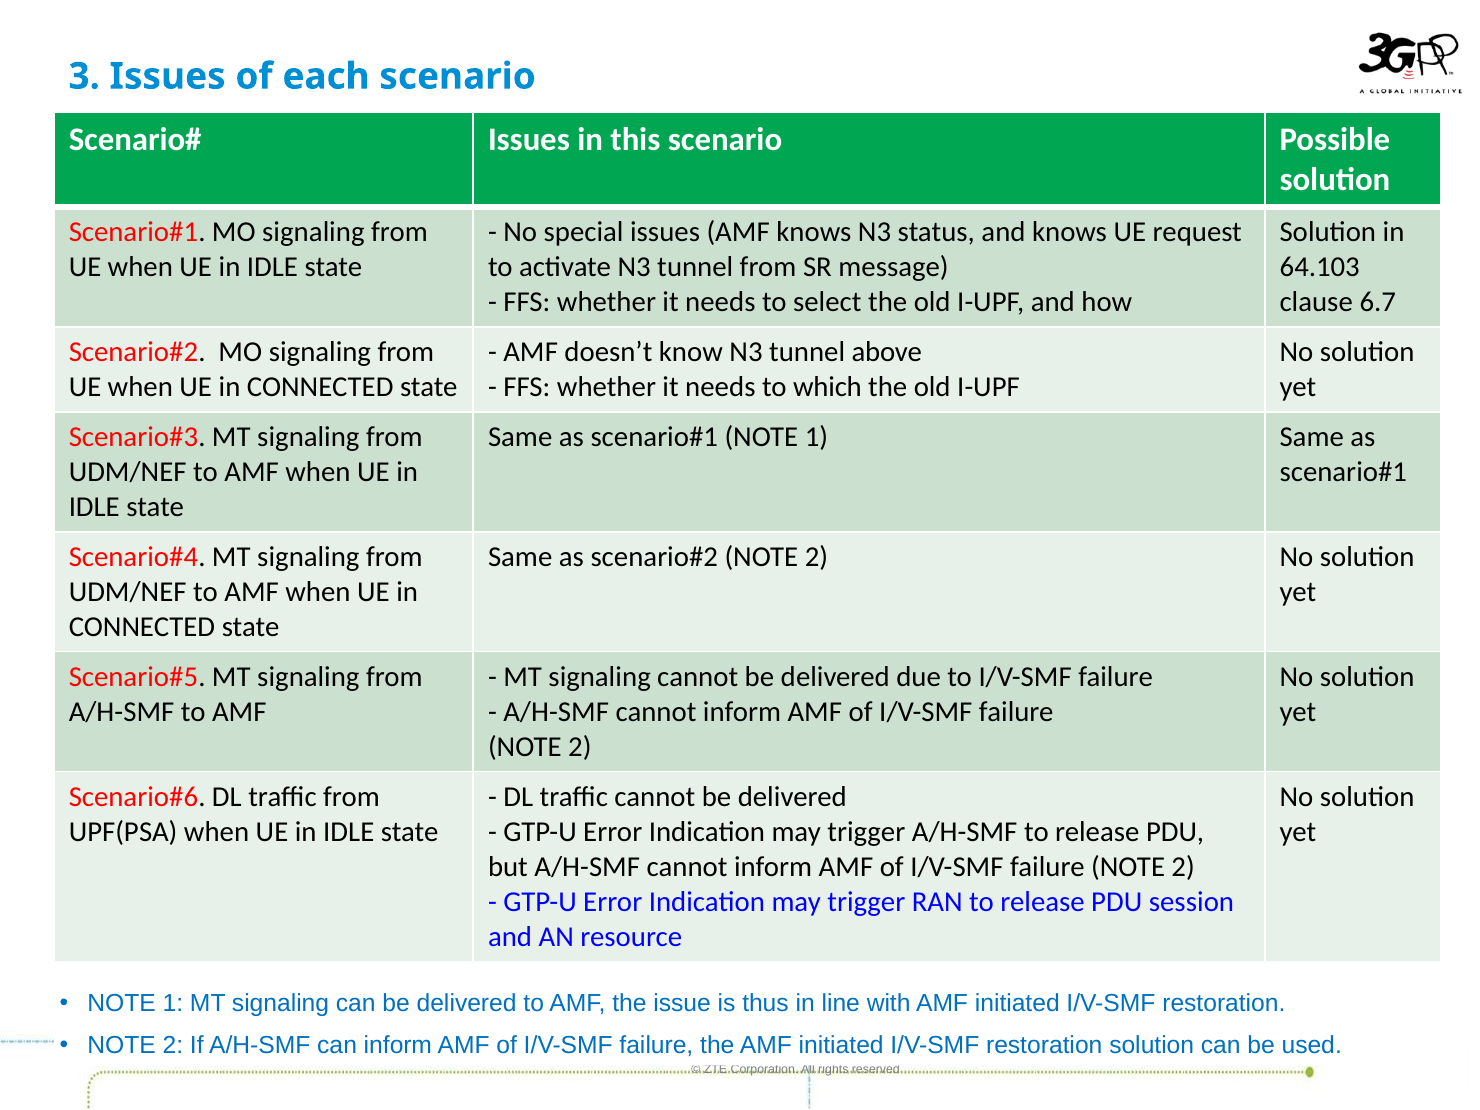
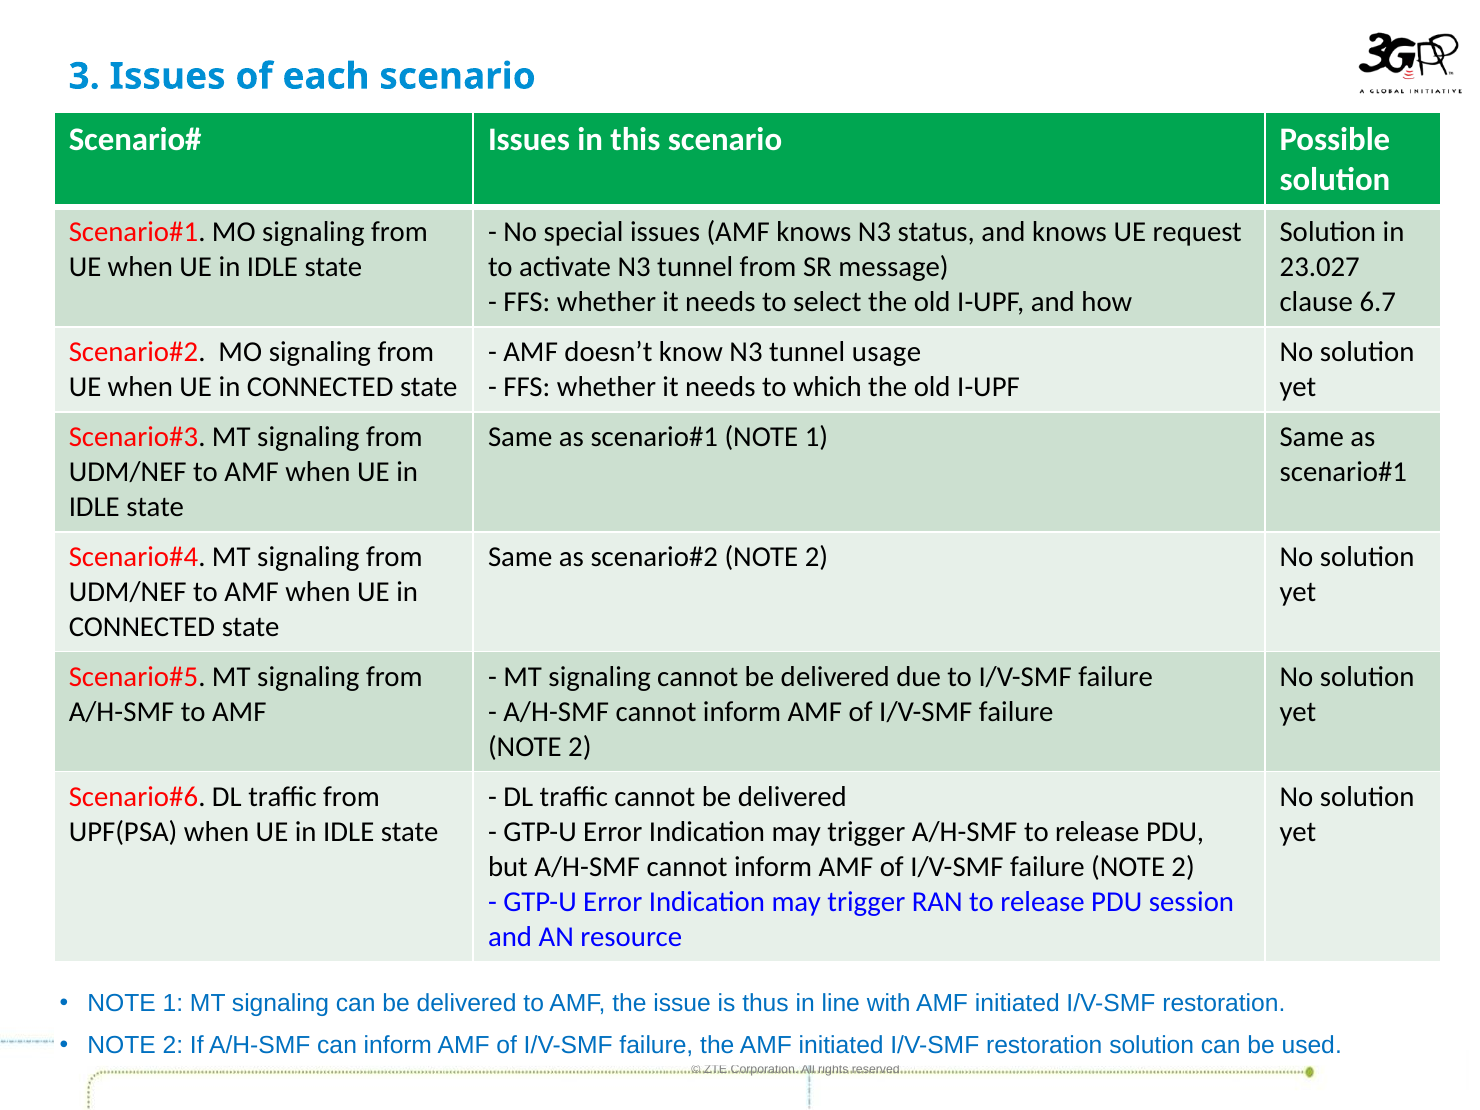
64.103: 64.103 -> 23.027
above: above -> usage
